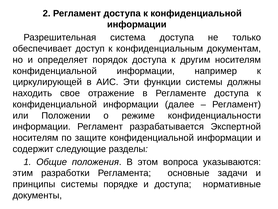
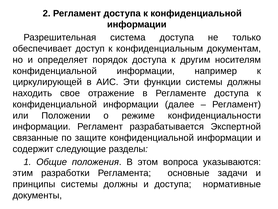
носителям at (35, 138): носителям -> связанные
принципы системы порядке: порядке -> должны
